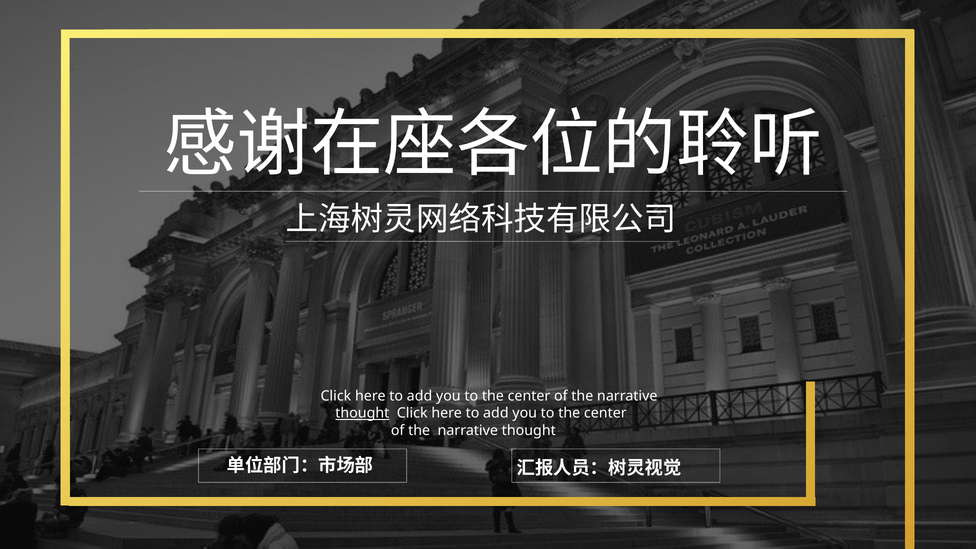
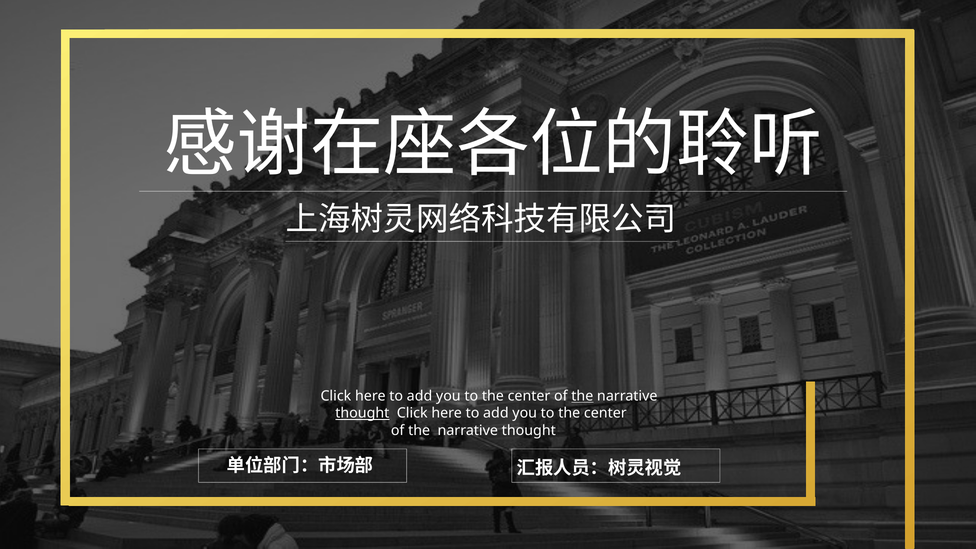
the at (582, 396) underline: none -> present
